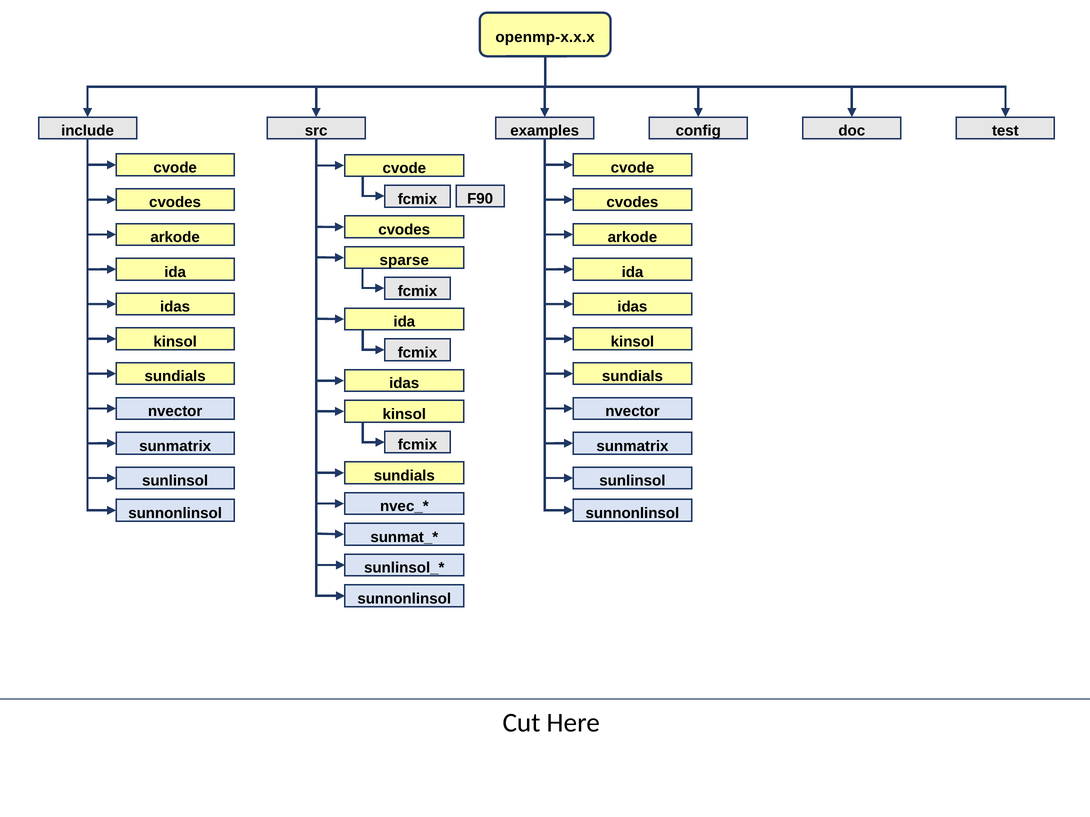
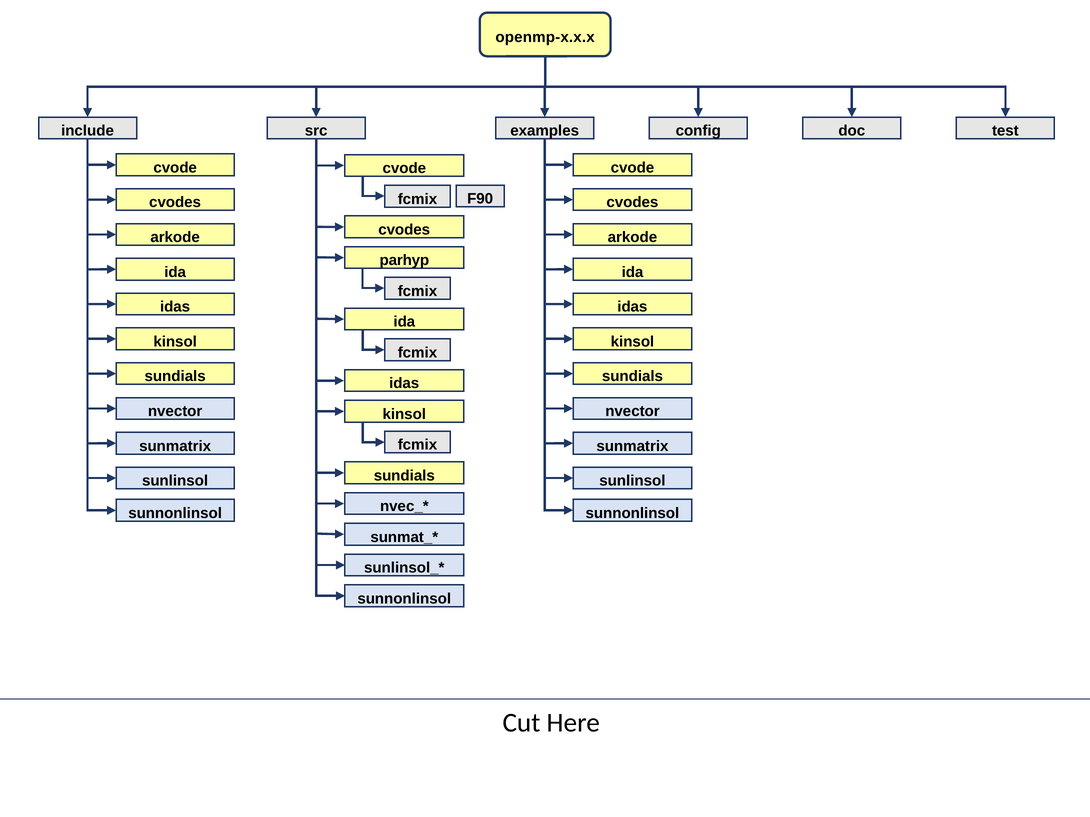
sparse: sparse -> parhyp
